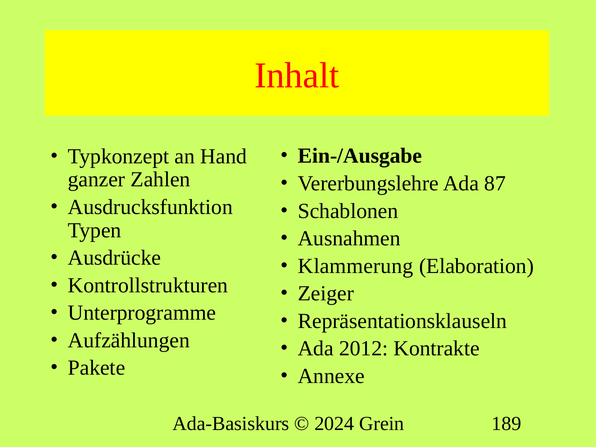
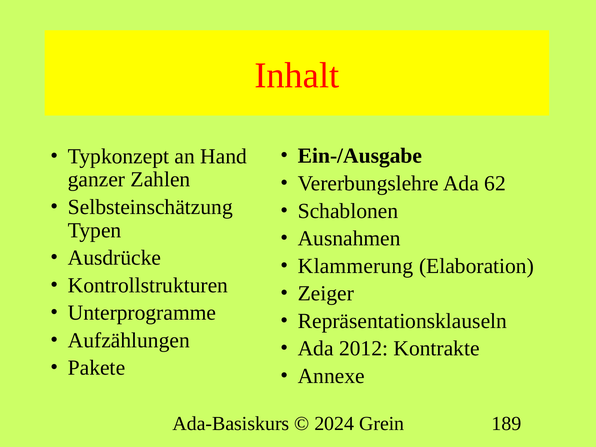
87: 87 -> 62
Ausdrucksfunktion: Ausdrucksfunktion -> Selbsteinschätzung
